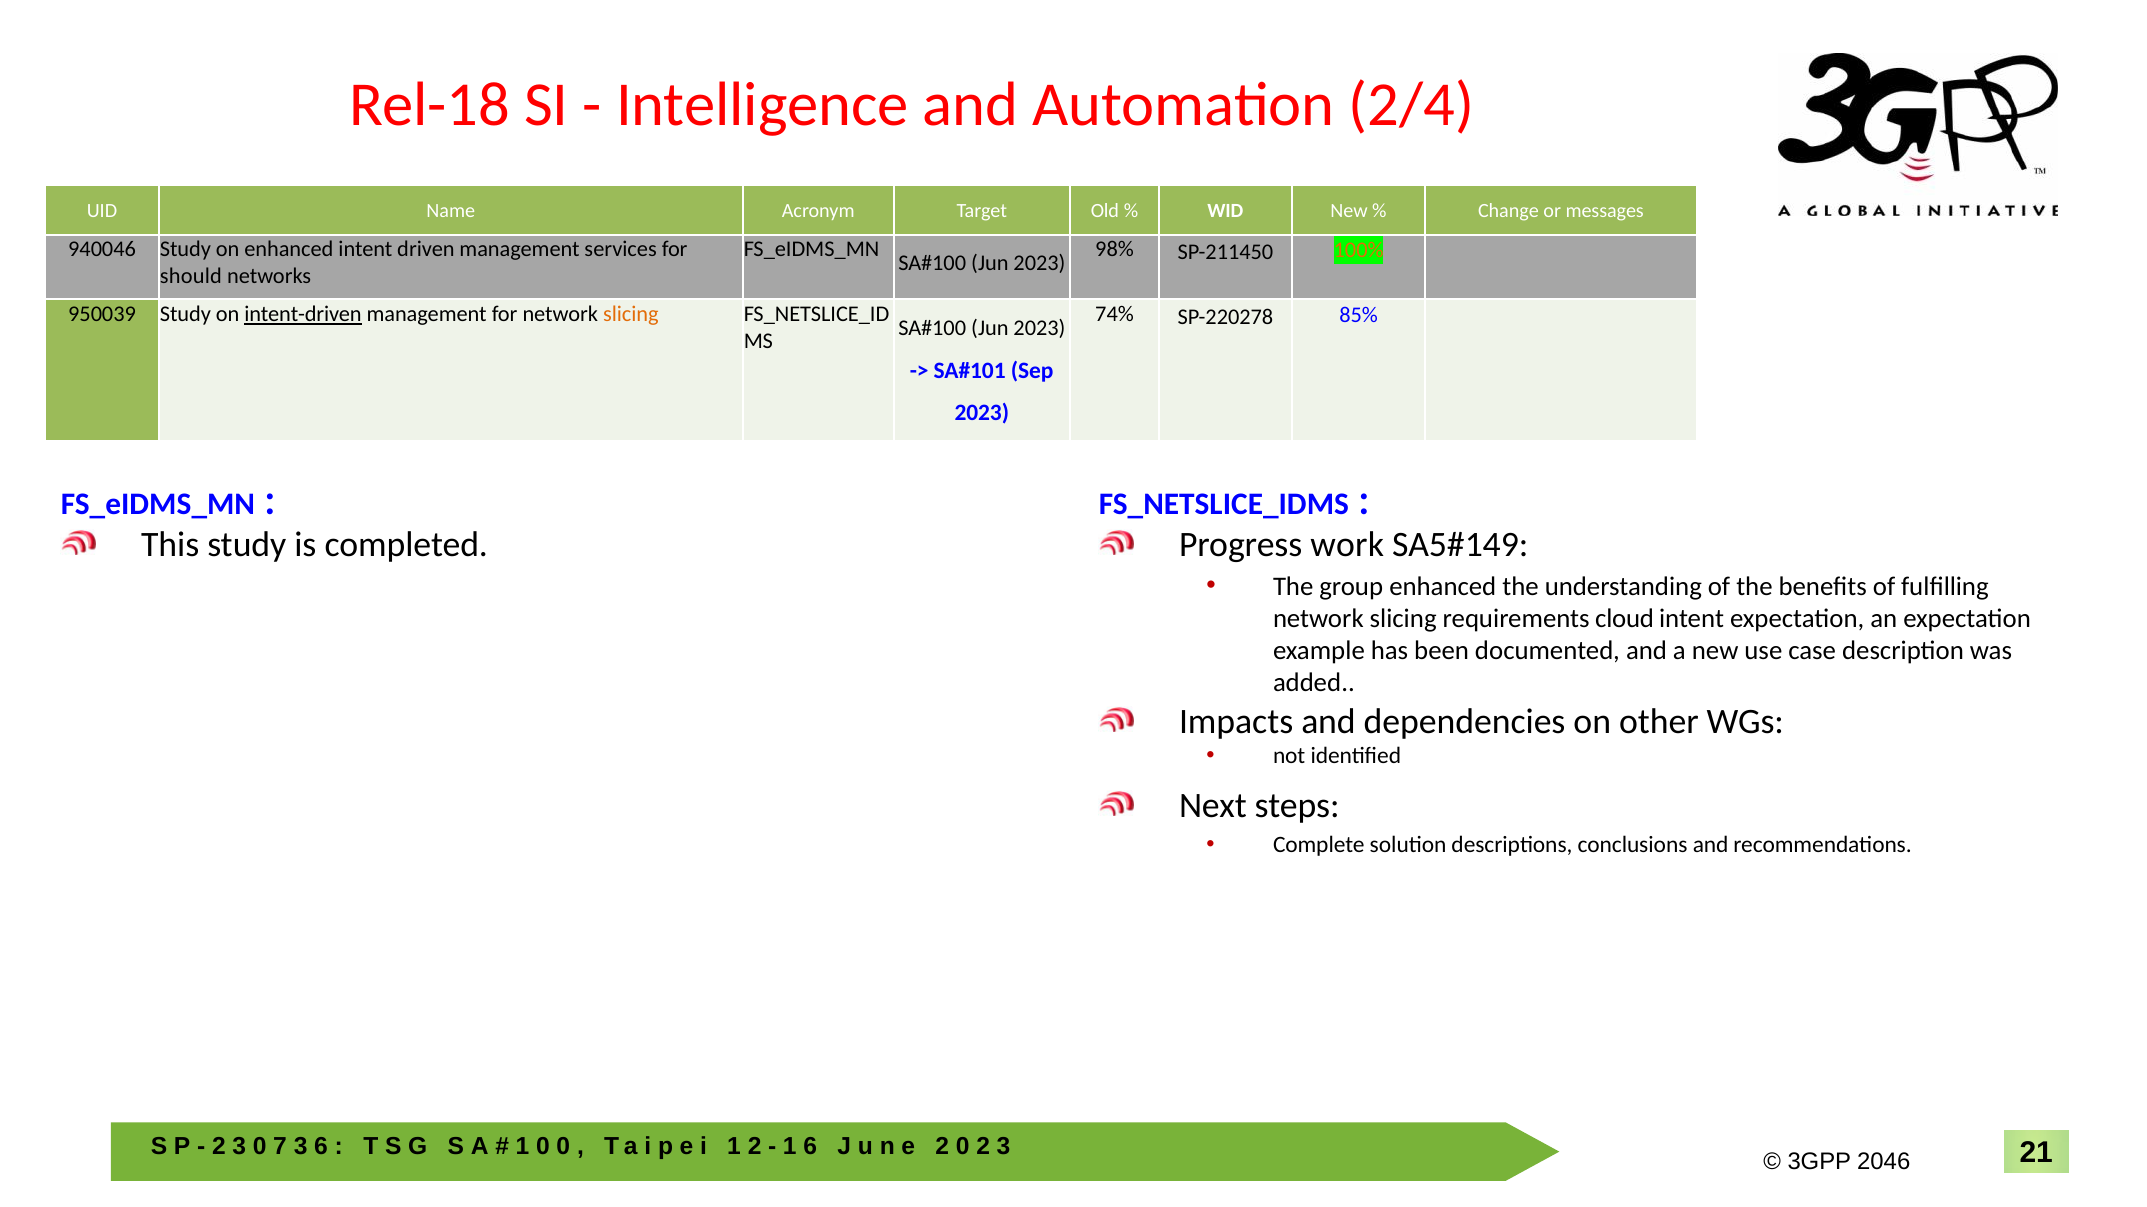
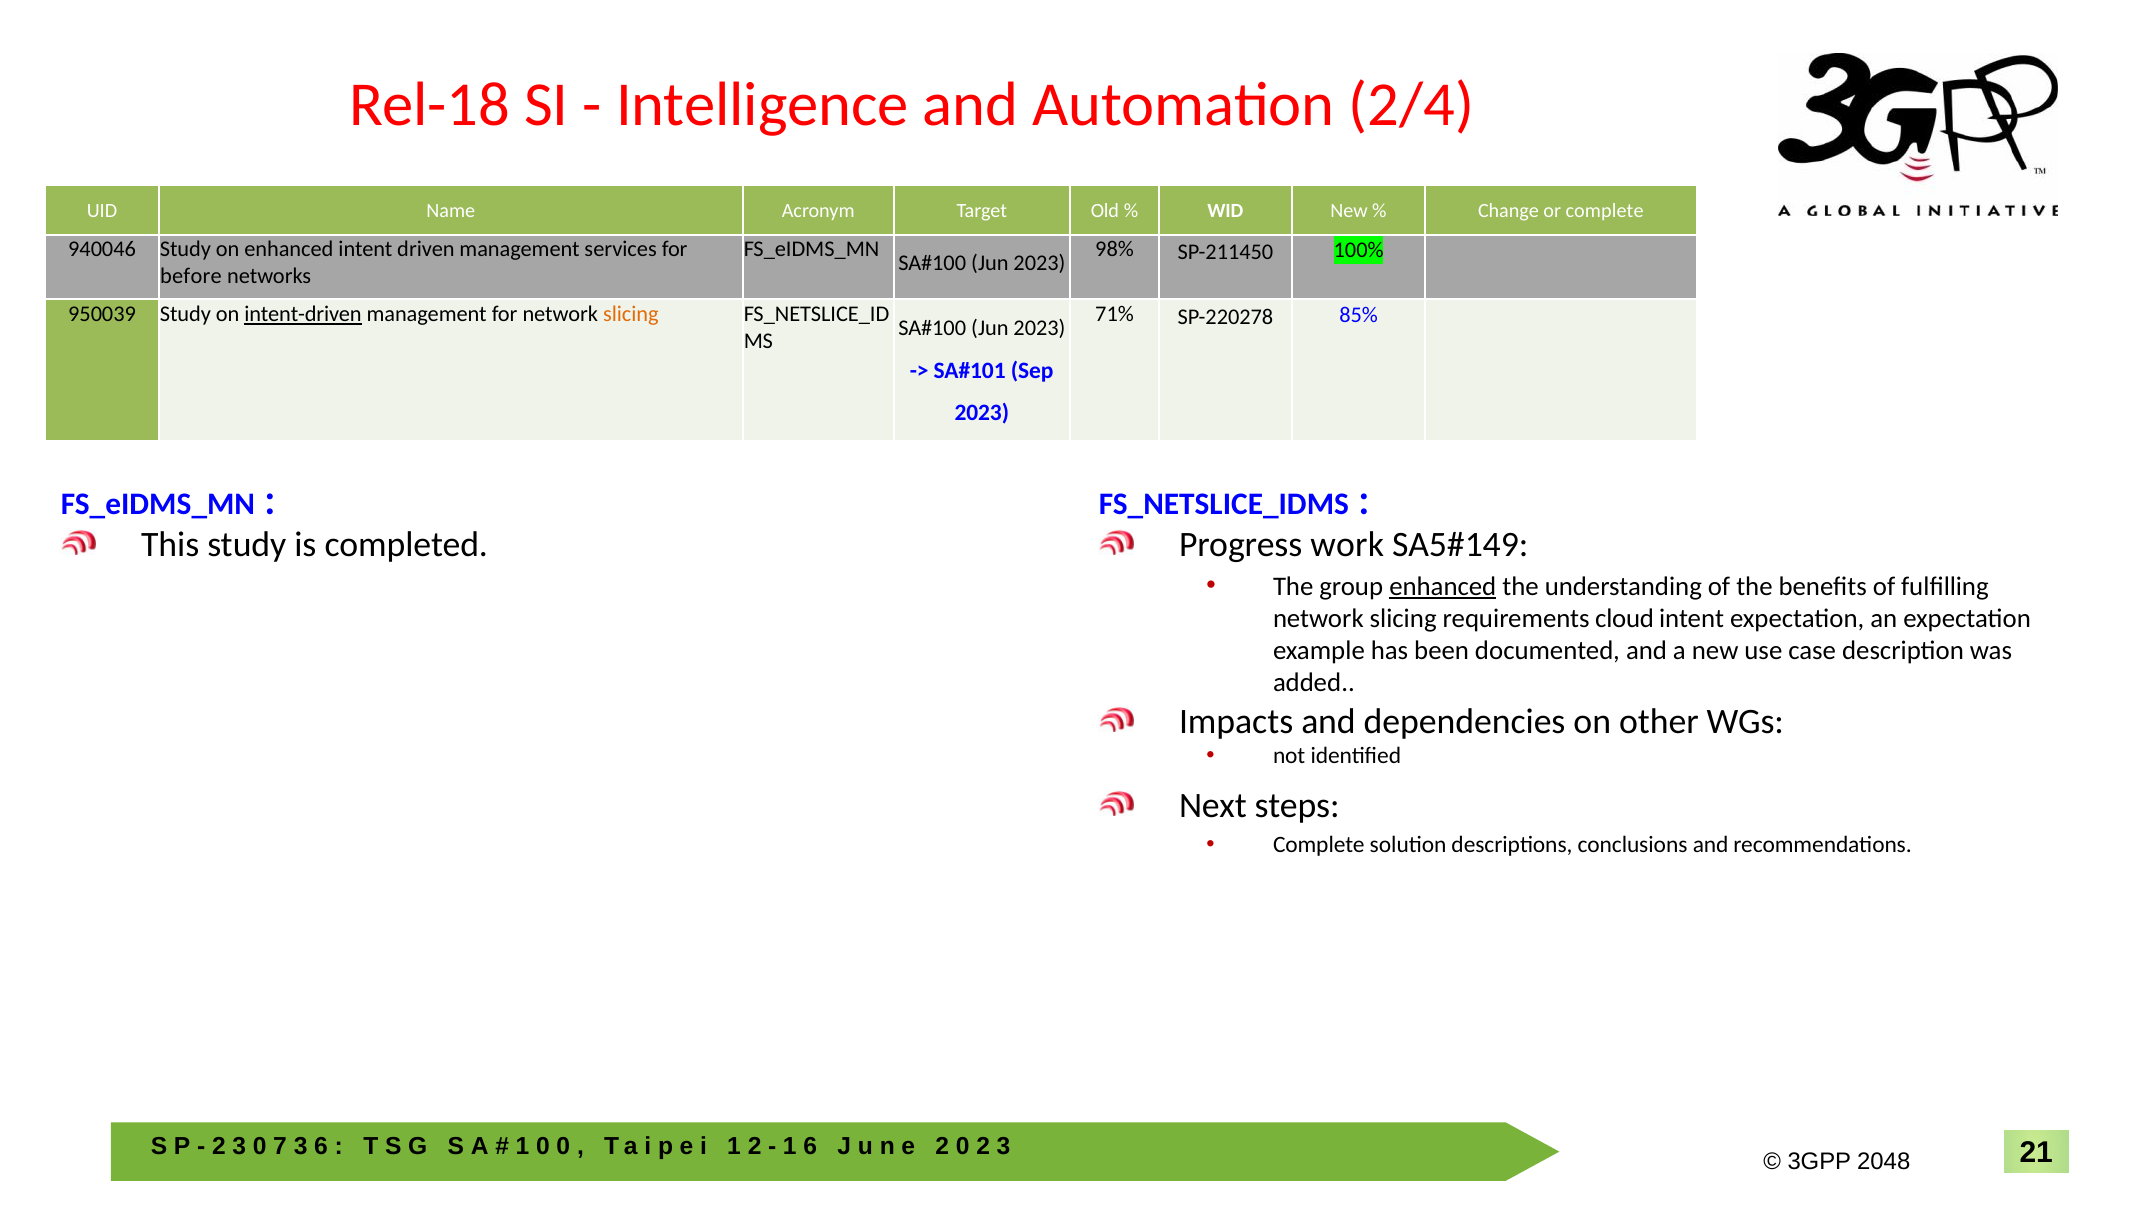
or messages: messages -> complete
100% colour: orange -> black
should: should -> before
74%: 74% -> 71%
enhanced at (1443, 587) underline: none -> present
2046: 2046 -> 2048
